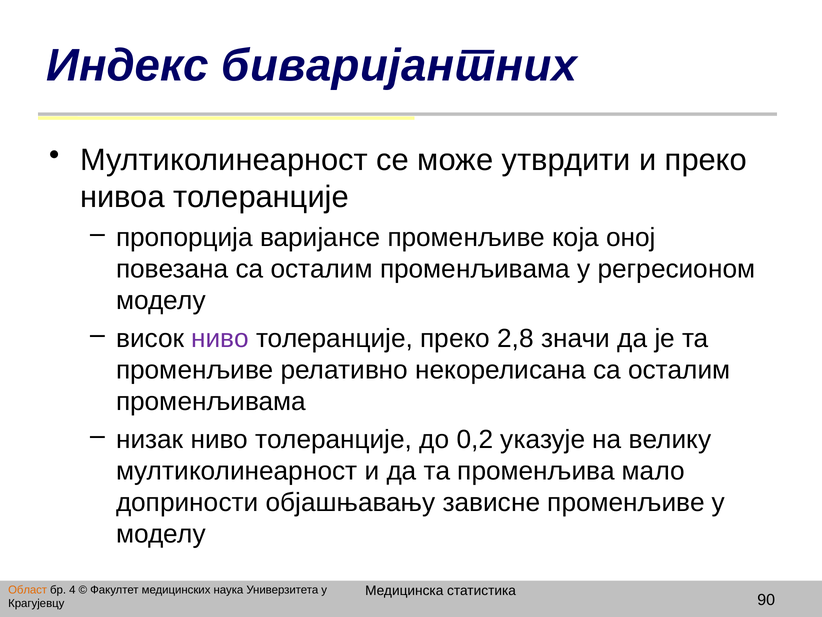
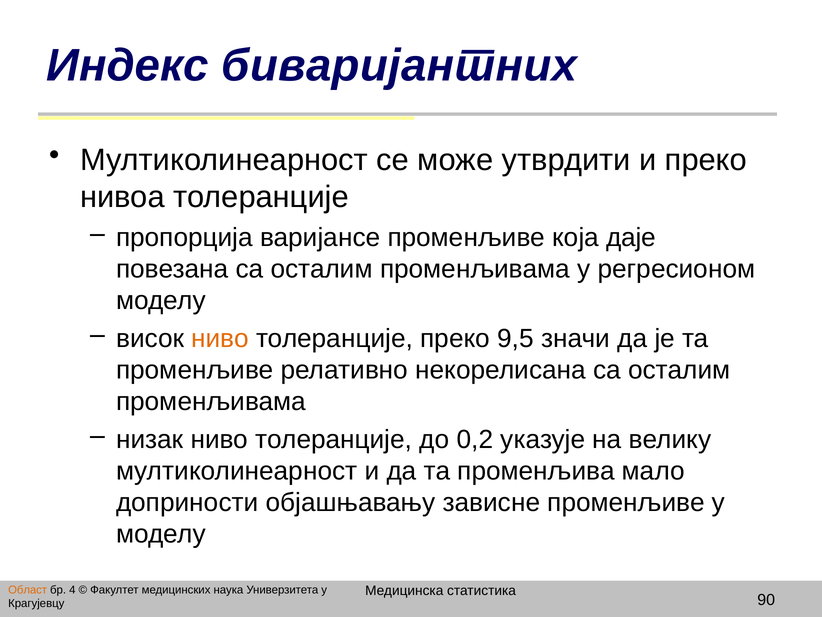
оној: оној -> даје
ниво at (220, 338) colour: purple -> orange
2,8: 2,8 -> 9,5
